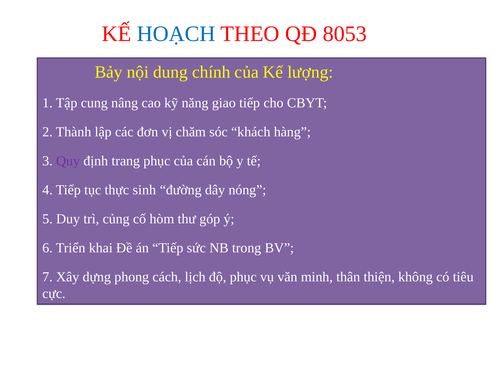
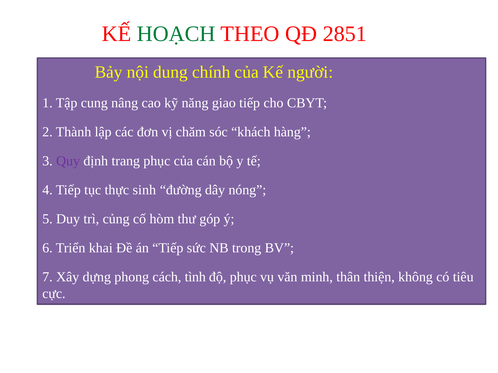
HOẠCH colour: blue -> green
8053: 8053 -> 2851
lượng: lượng -> người
lịch: lịch -> tình
